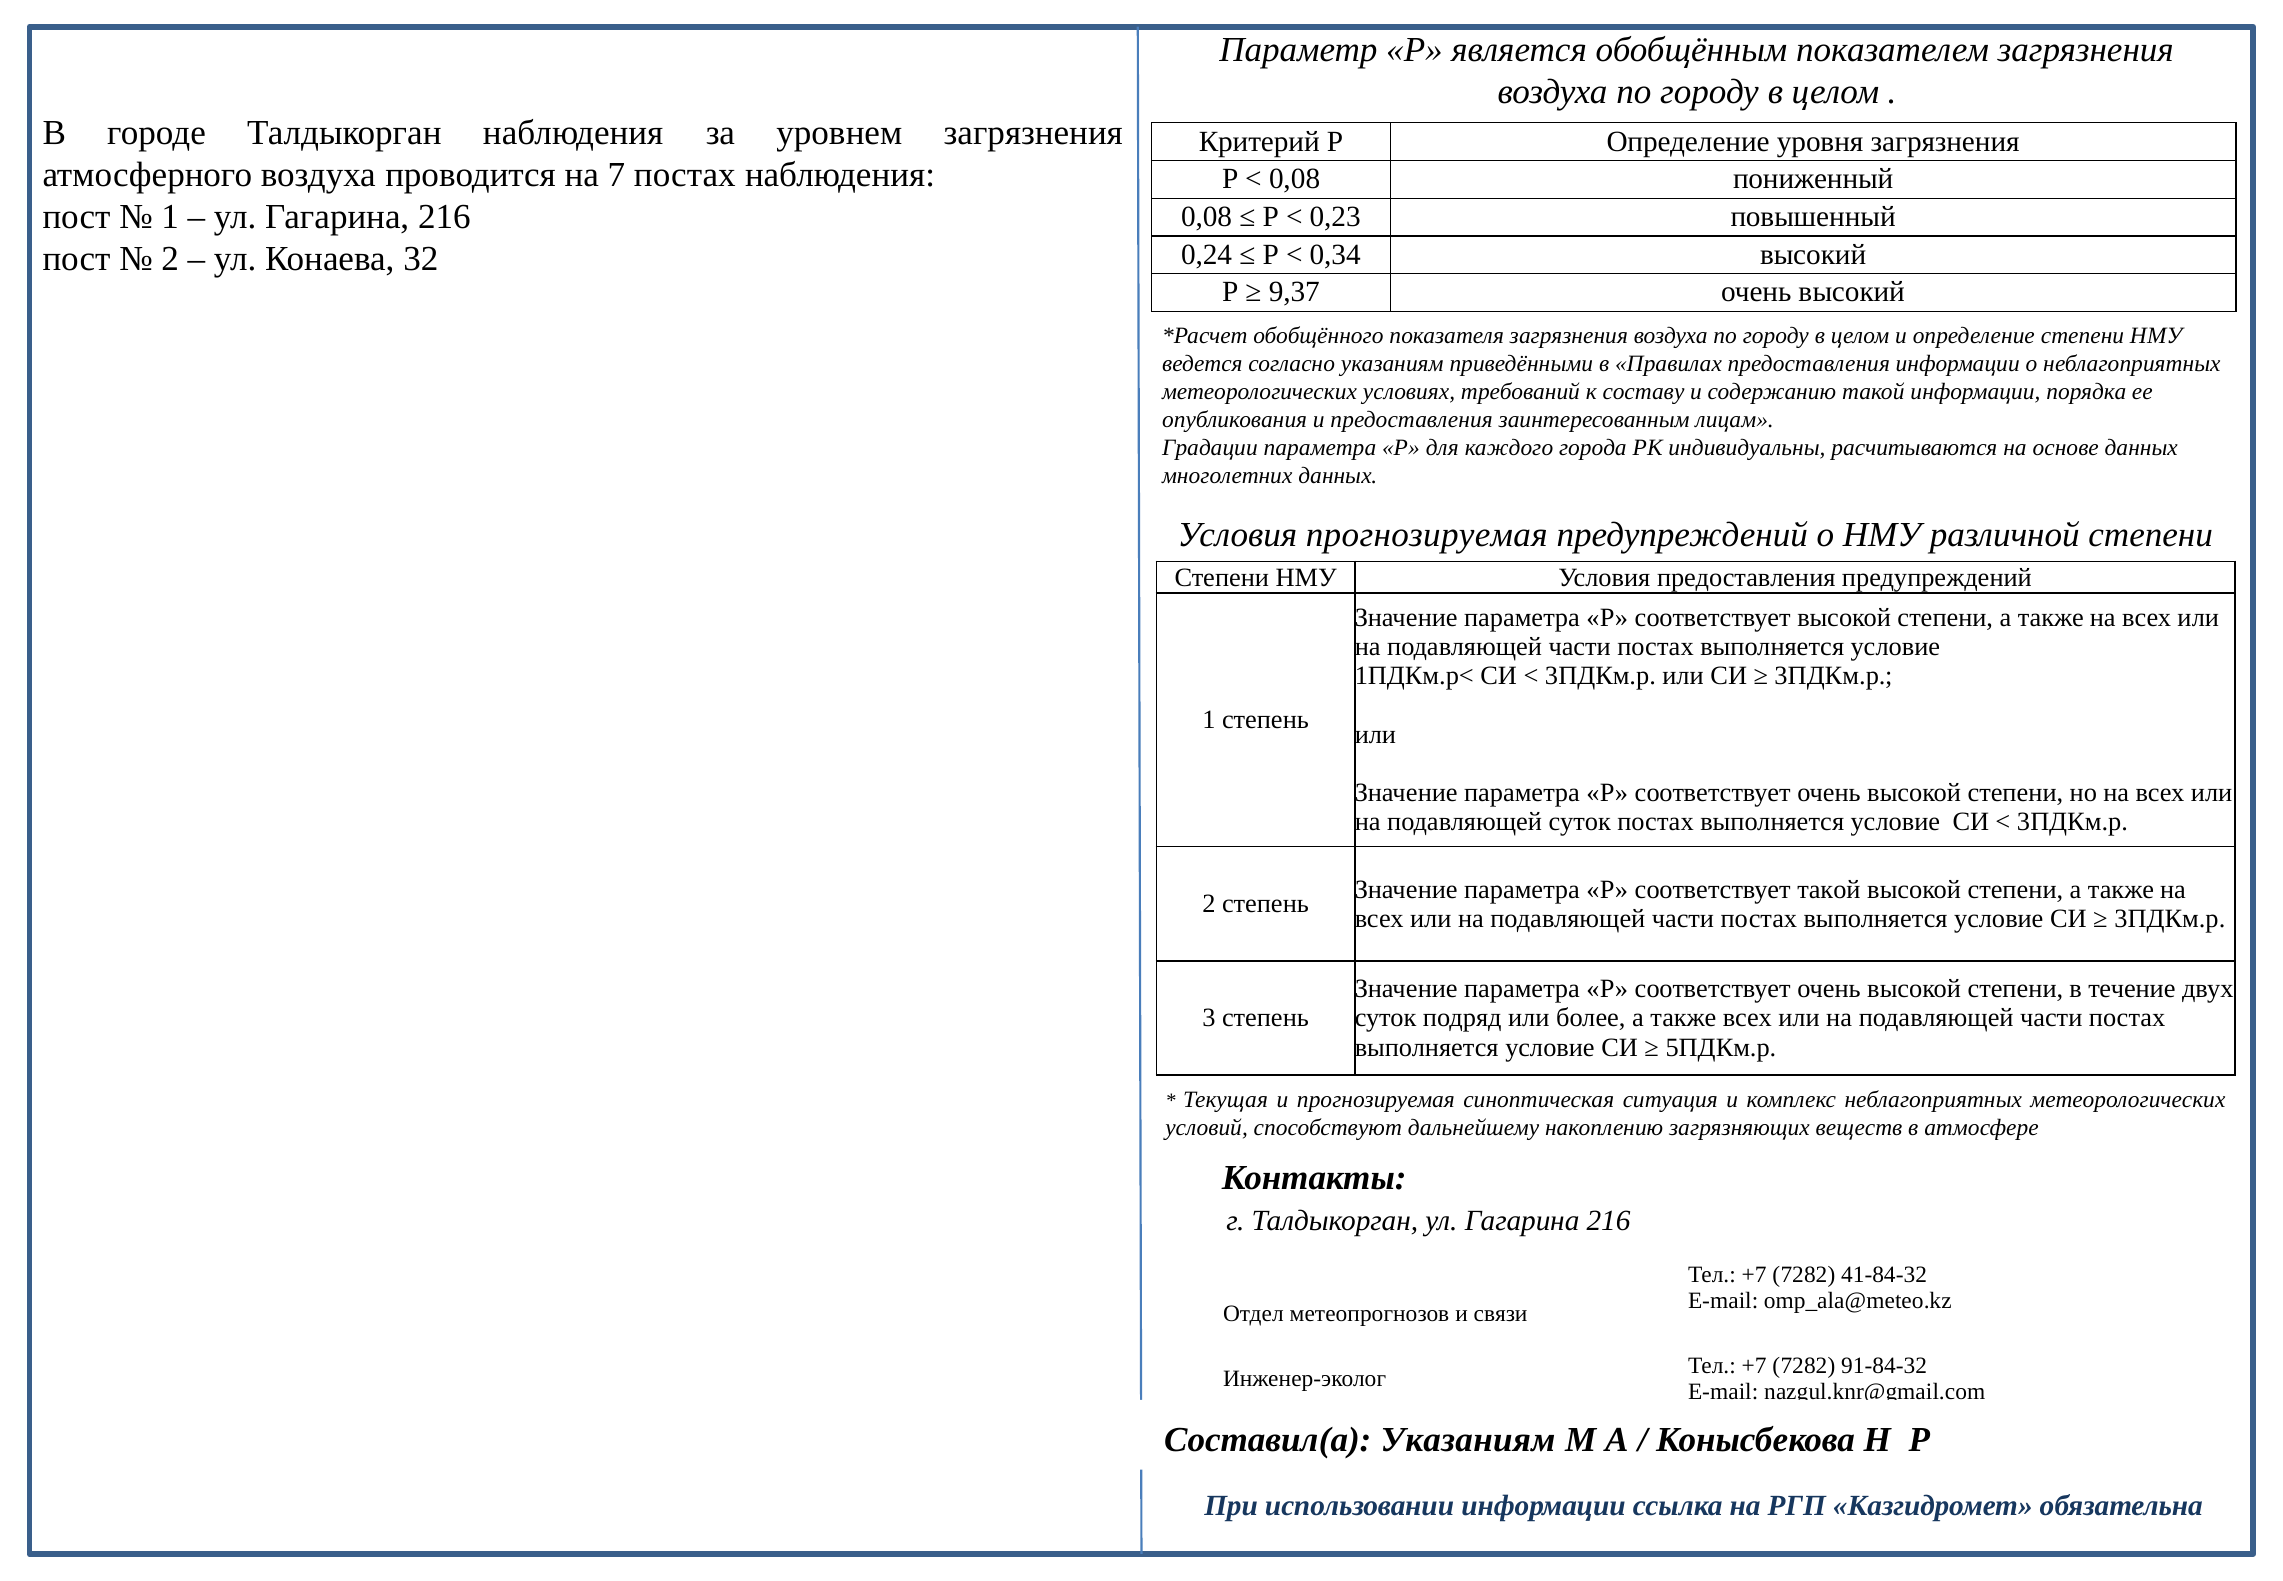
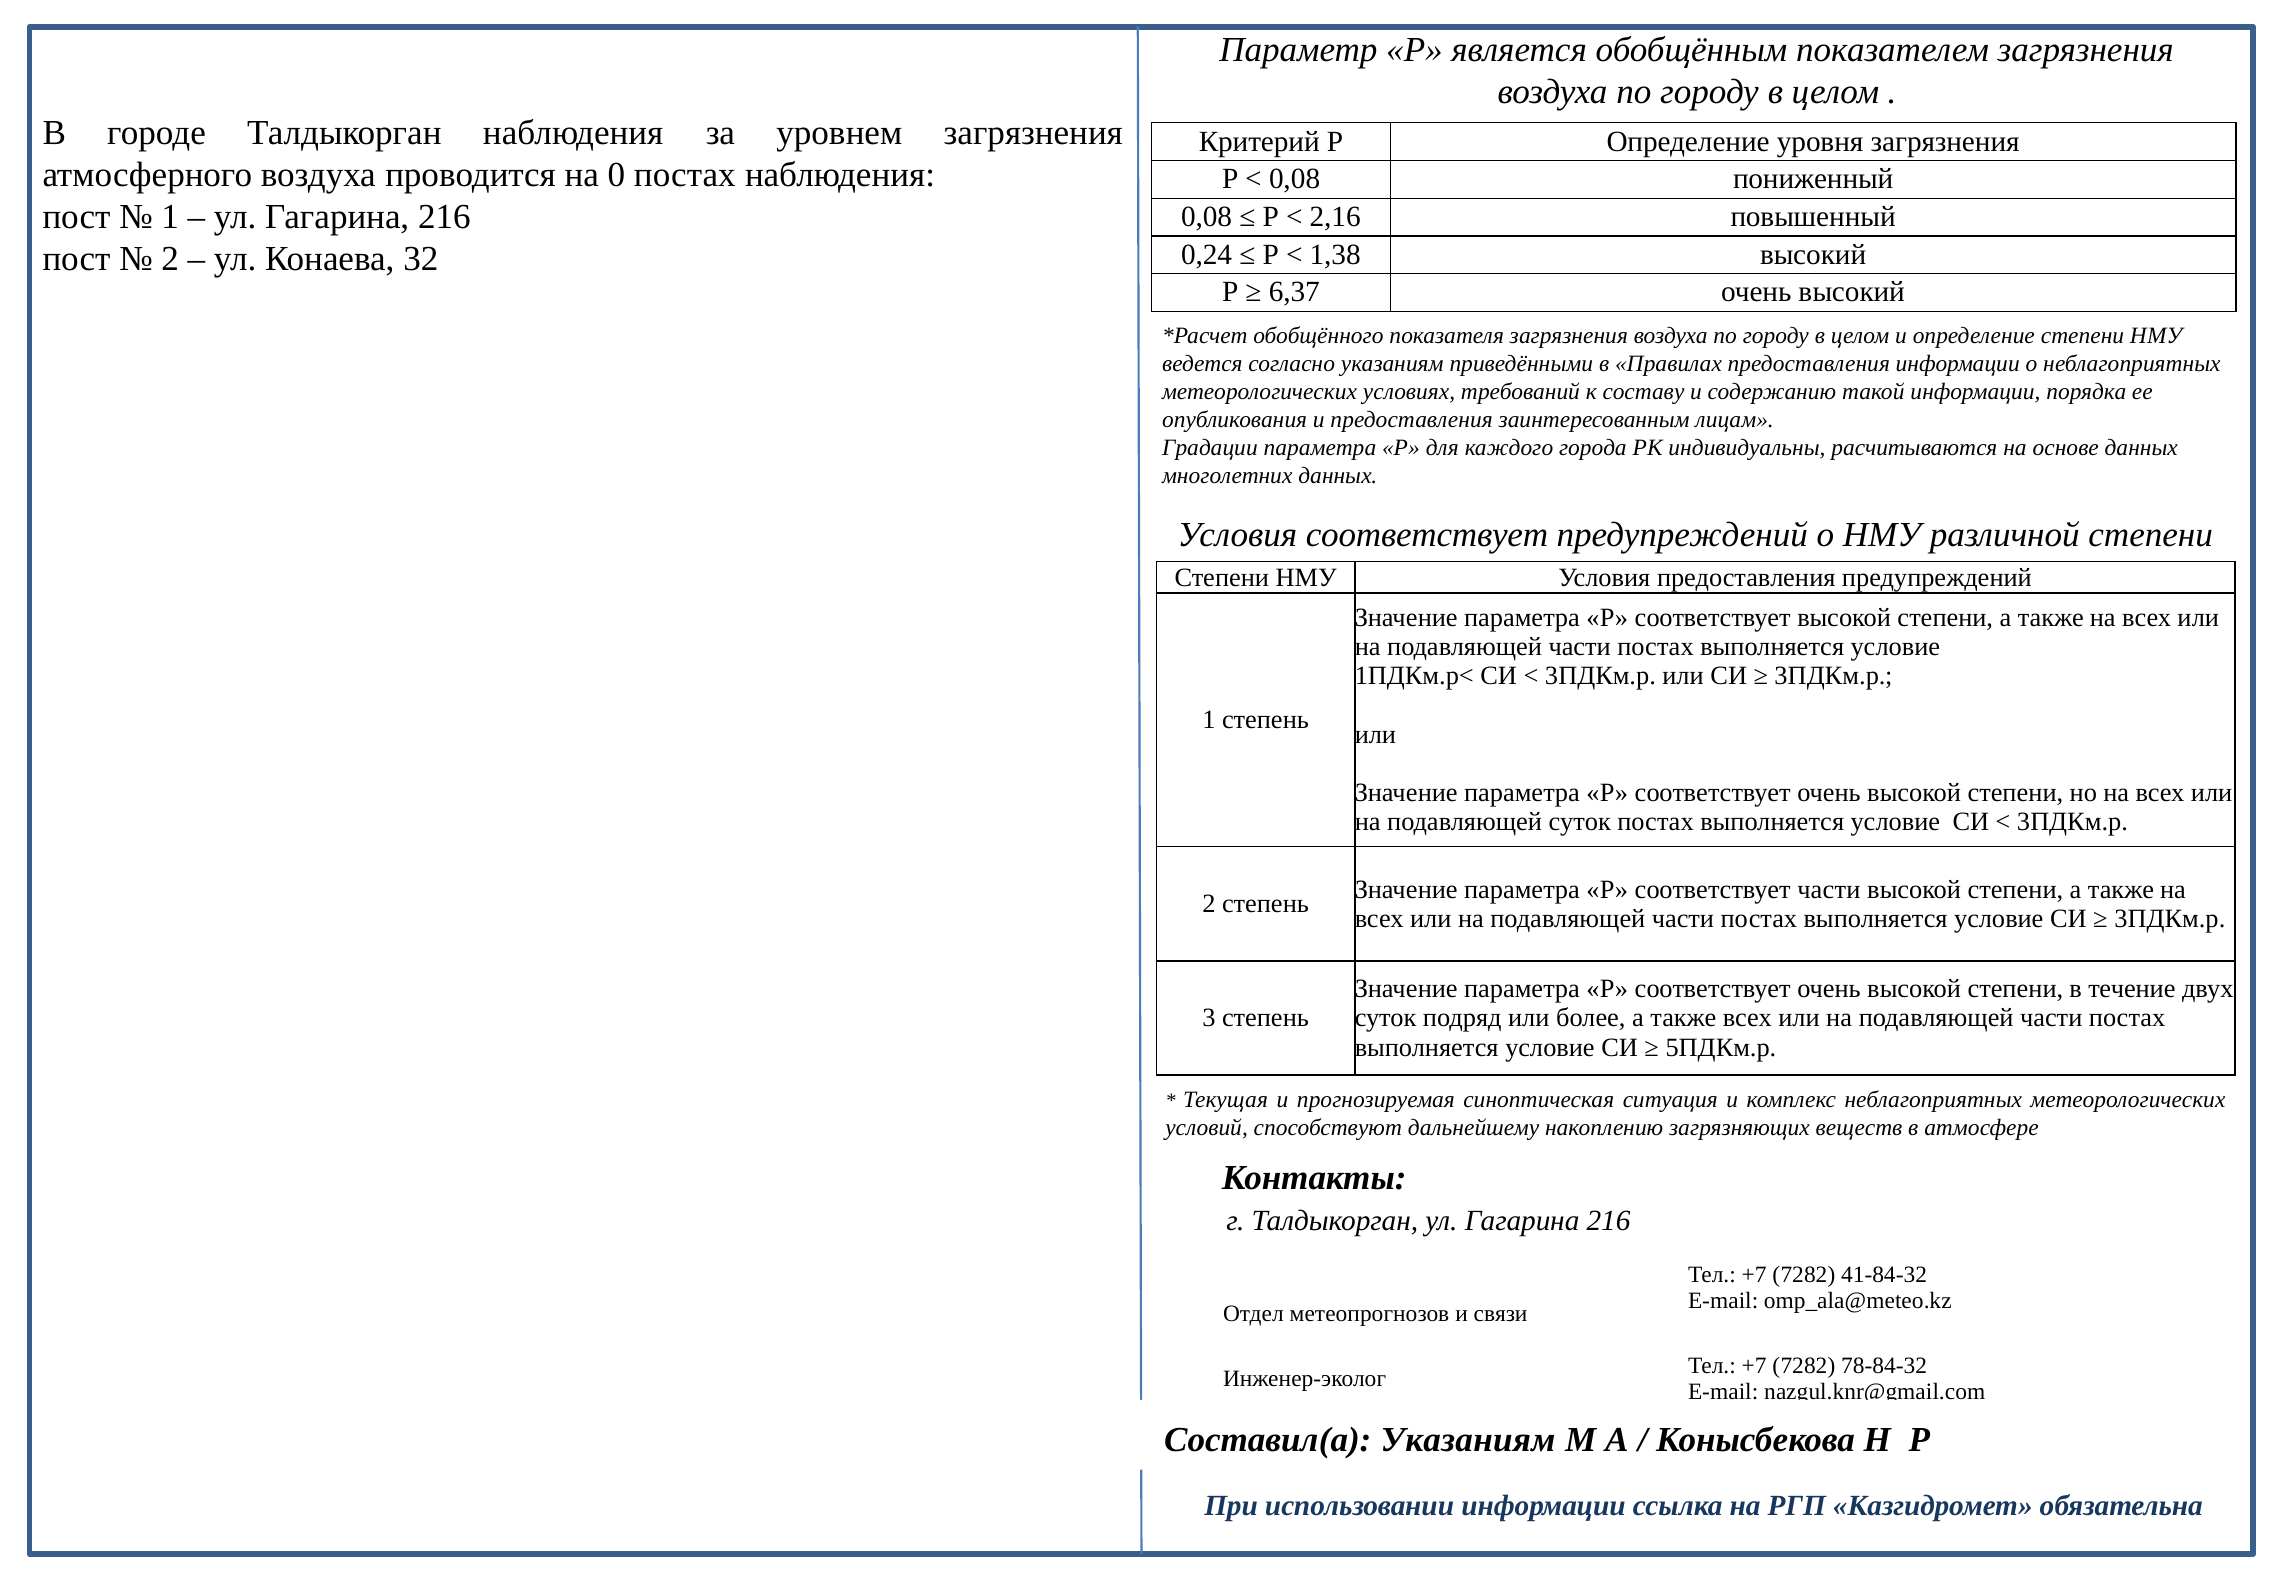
7: 7 -> 0
0,23: 0,23 -> 2,16
0,34: 0,34 -> 1,38
9,37: 9,37 -> 6,37
Условия прогнозируемая: прогнозируемая -> соответствует
соответствует такой: такой -> части
91-84-32: 91-84-32 -> 78-84-32
